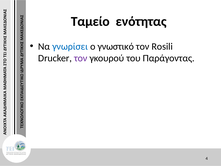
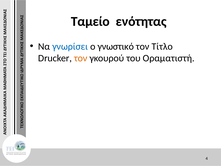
Rosili: Rosili -> Τίτλο
τον at (81, 58) colour: purple -> orange
Παράγοντας: Παράγοντας -> Οραματιστή
